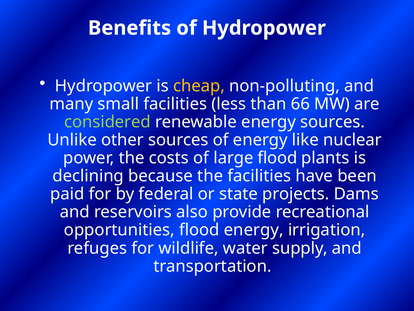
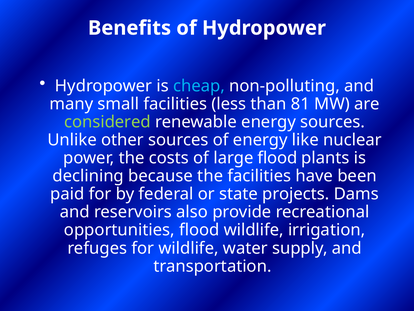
cheap colour: yellow -> light blue
66: 66 -> 81
flood energy: energy -> wildlife
